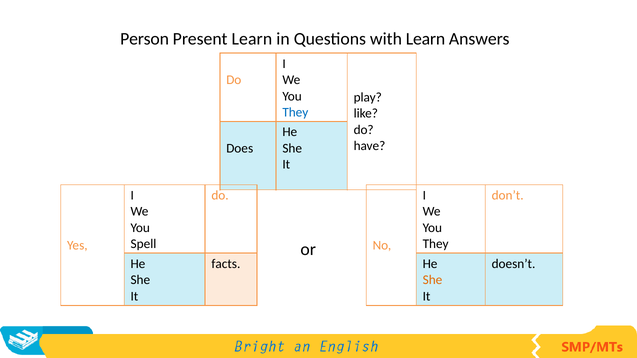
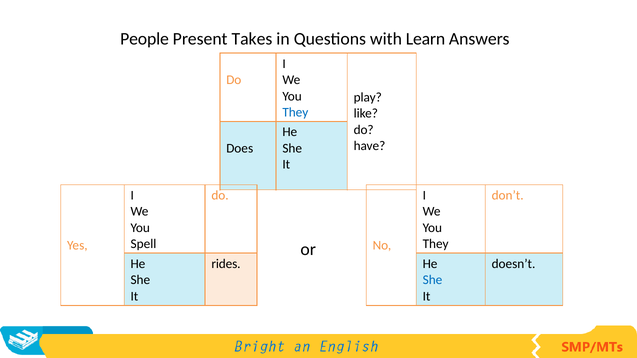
Person: Person -> People
Present Learn: Learn -> Takes
facts: facts -> rides
She at (432, 280) colour: orange -> blue
